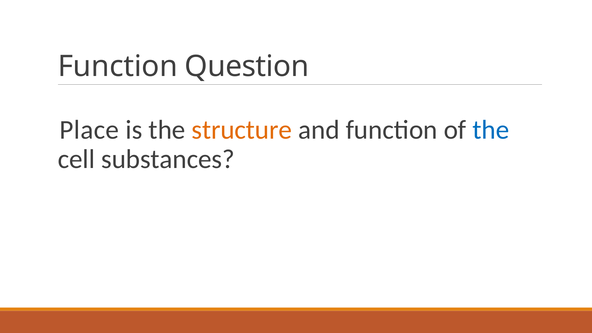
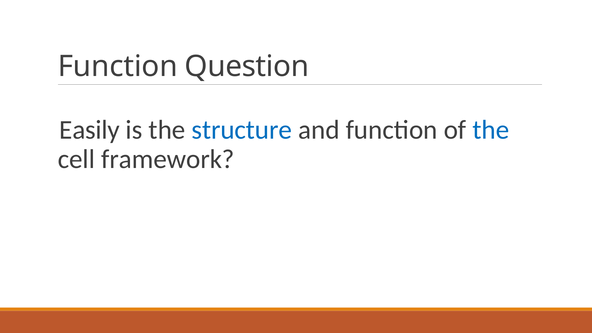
Place: Place -> Easily
structure colour: orange -> blue
substances: substances -> framework
